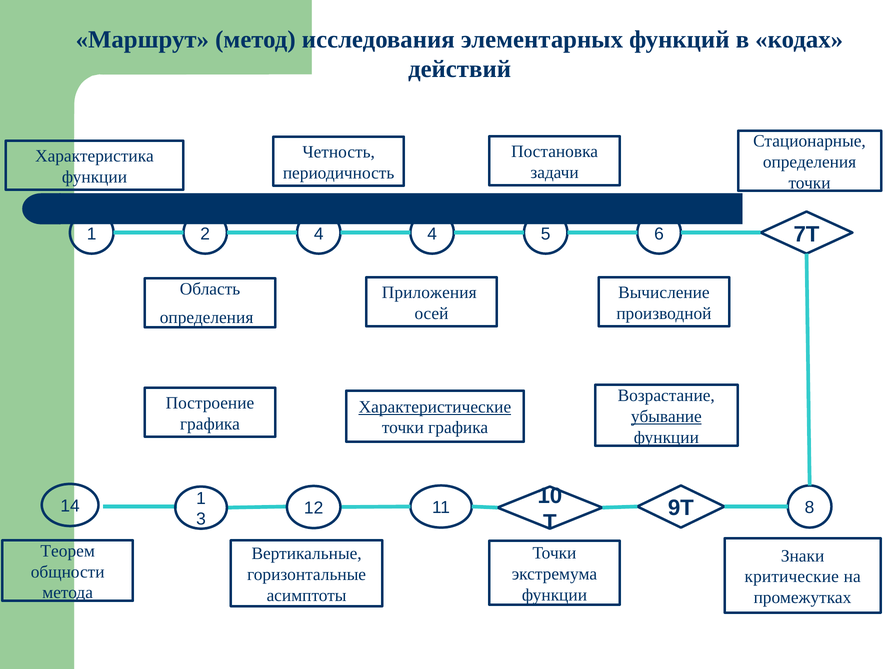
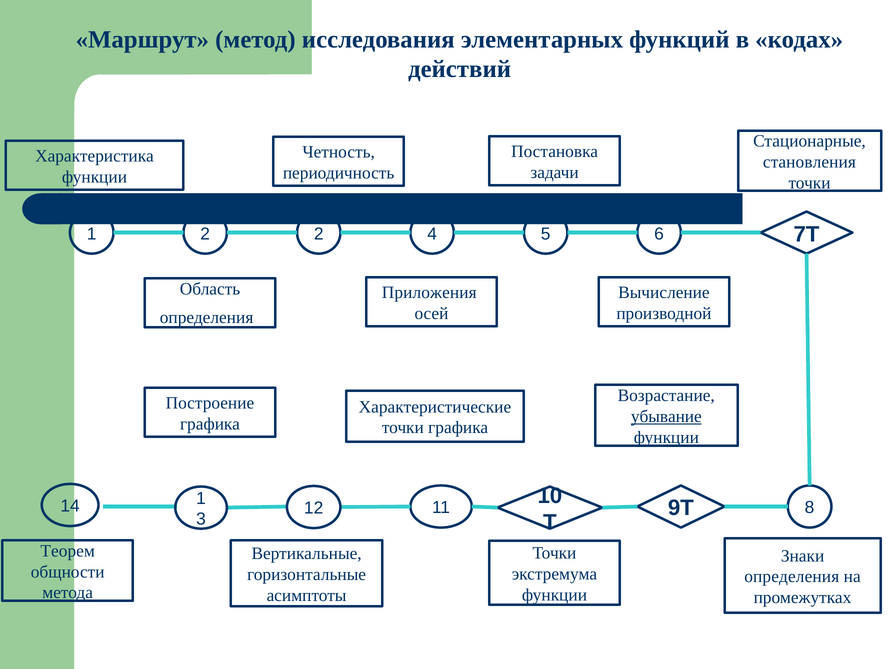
определения at (810, 162): определения -> становления
1 4: 4 -> 2
Характеристические underline: present -> none
критические at (792, 576): критические -> определения
